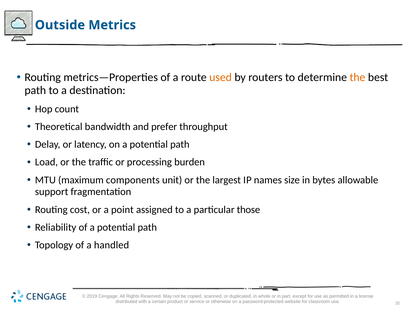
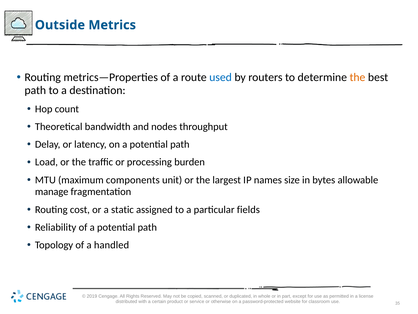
used colour: orange -> blue
prefer: prefer -> nodes
support: support -> manage
point: point -> static
those: those -> fields
